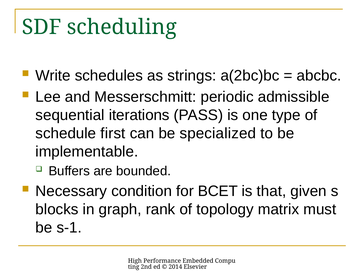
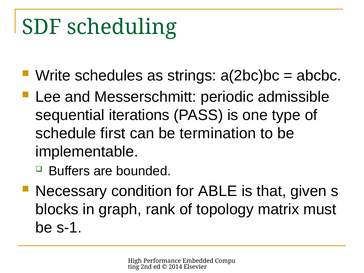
specialized: specialized -> termination
BCET: BCET -> ABLE
